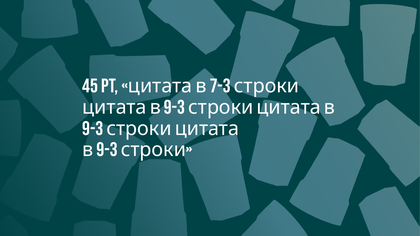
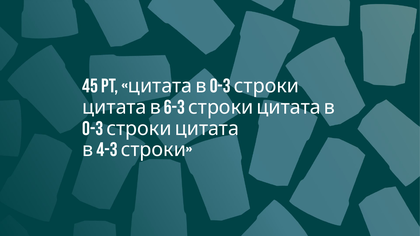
7-3 at (220, 86): 7-3 -> 0-3
9-3 at (175, 107): 9-3 -> 6-3
9-3 at (93, 129): 9-3 -> 0-3
9-3 at (107, 150): 9-3 -> 4-3
